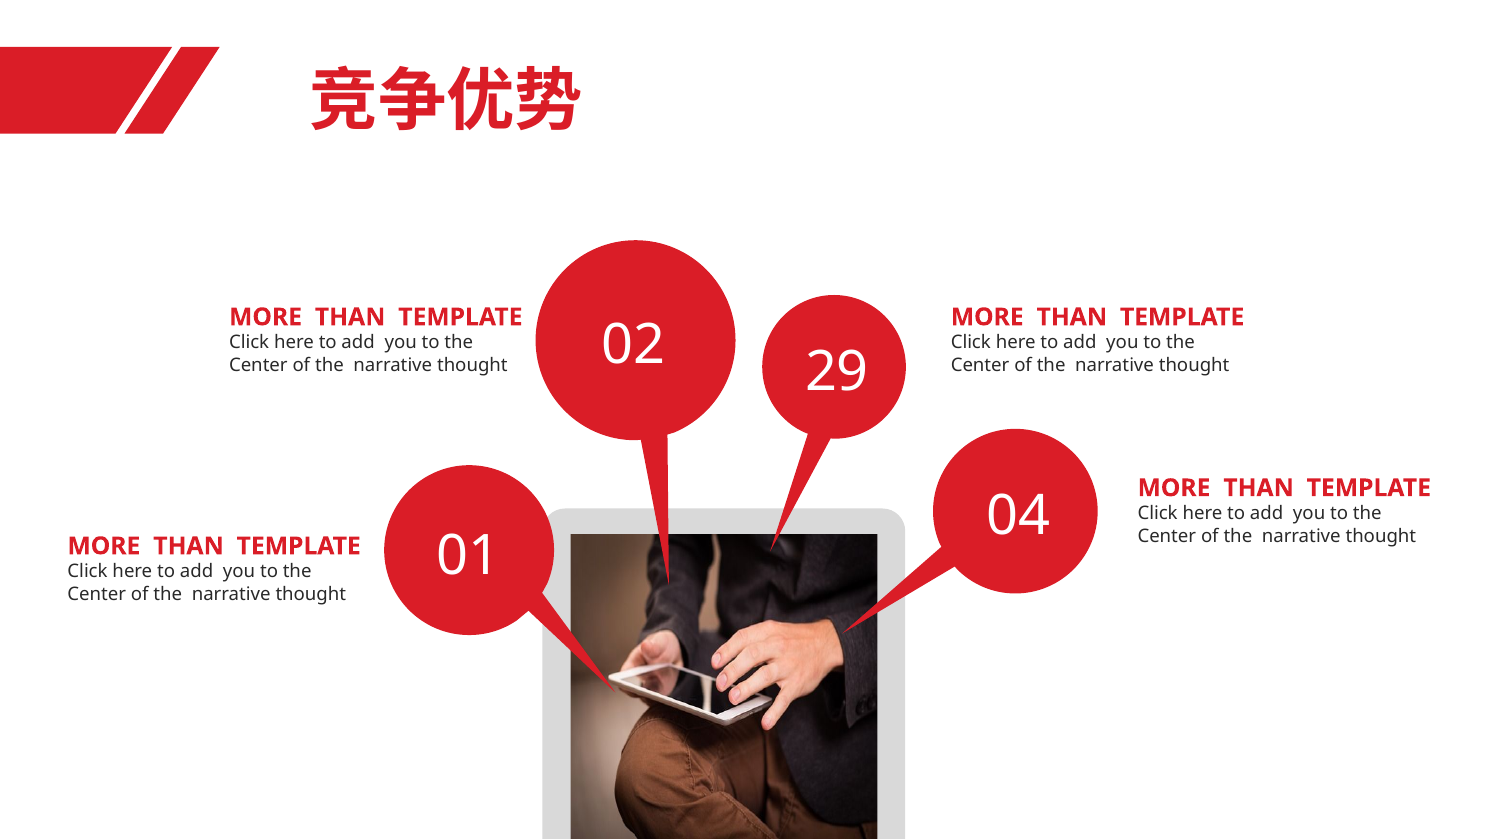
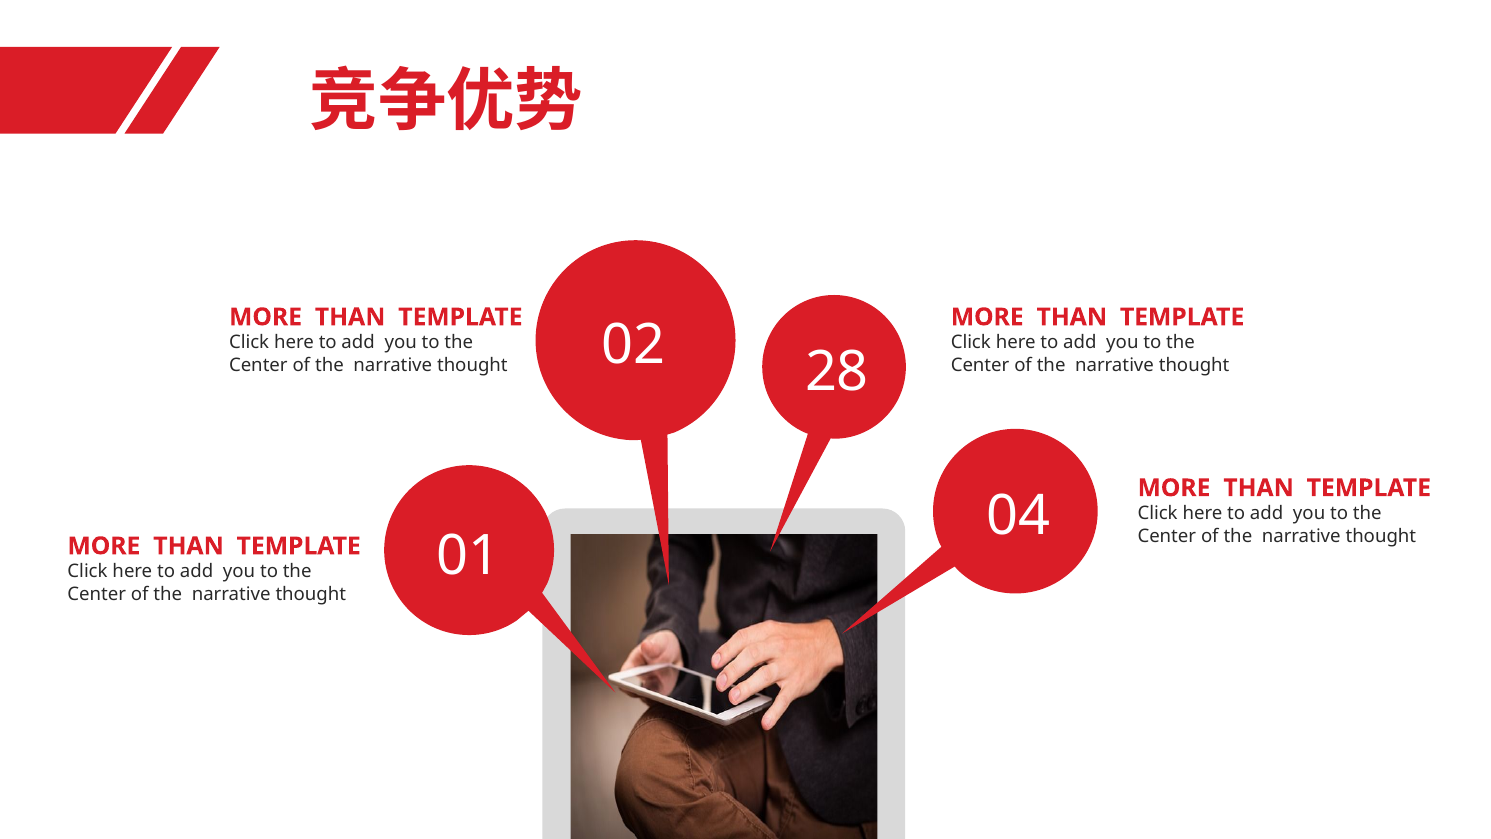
29: 29 -> 28
